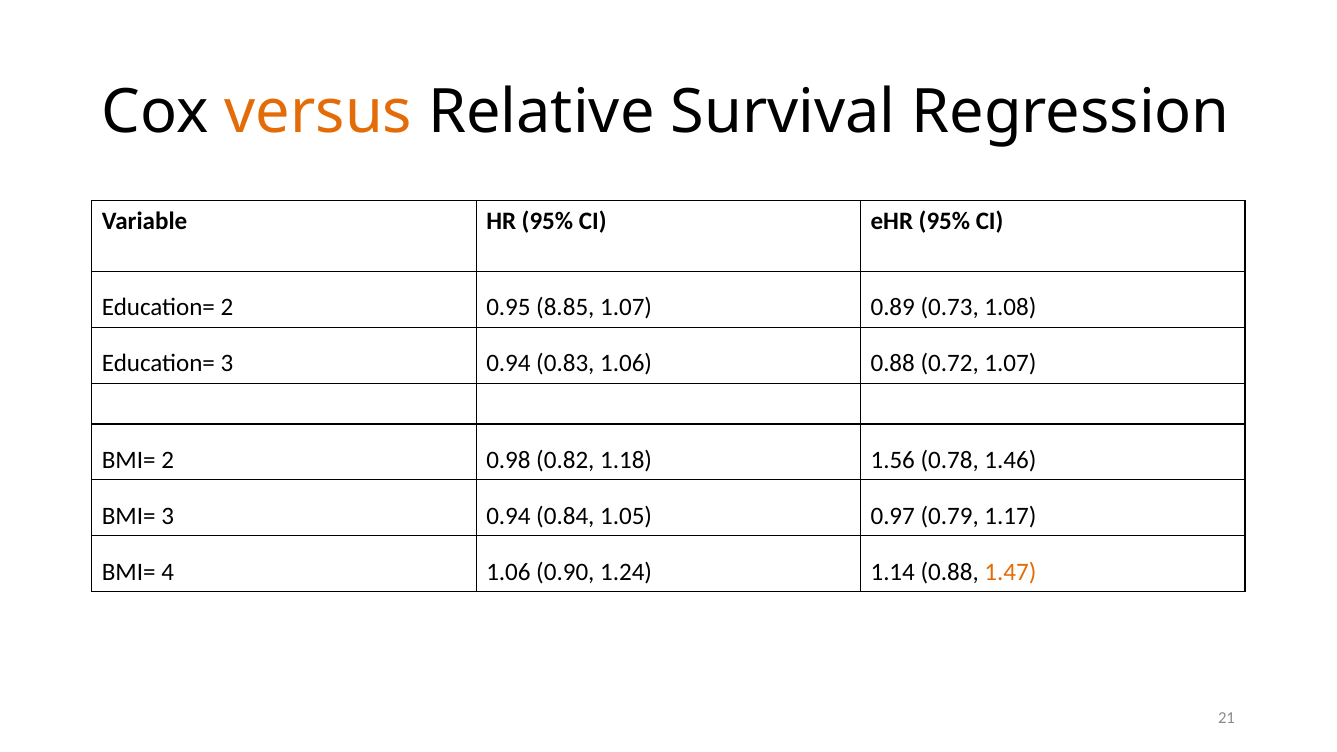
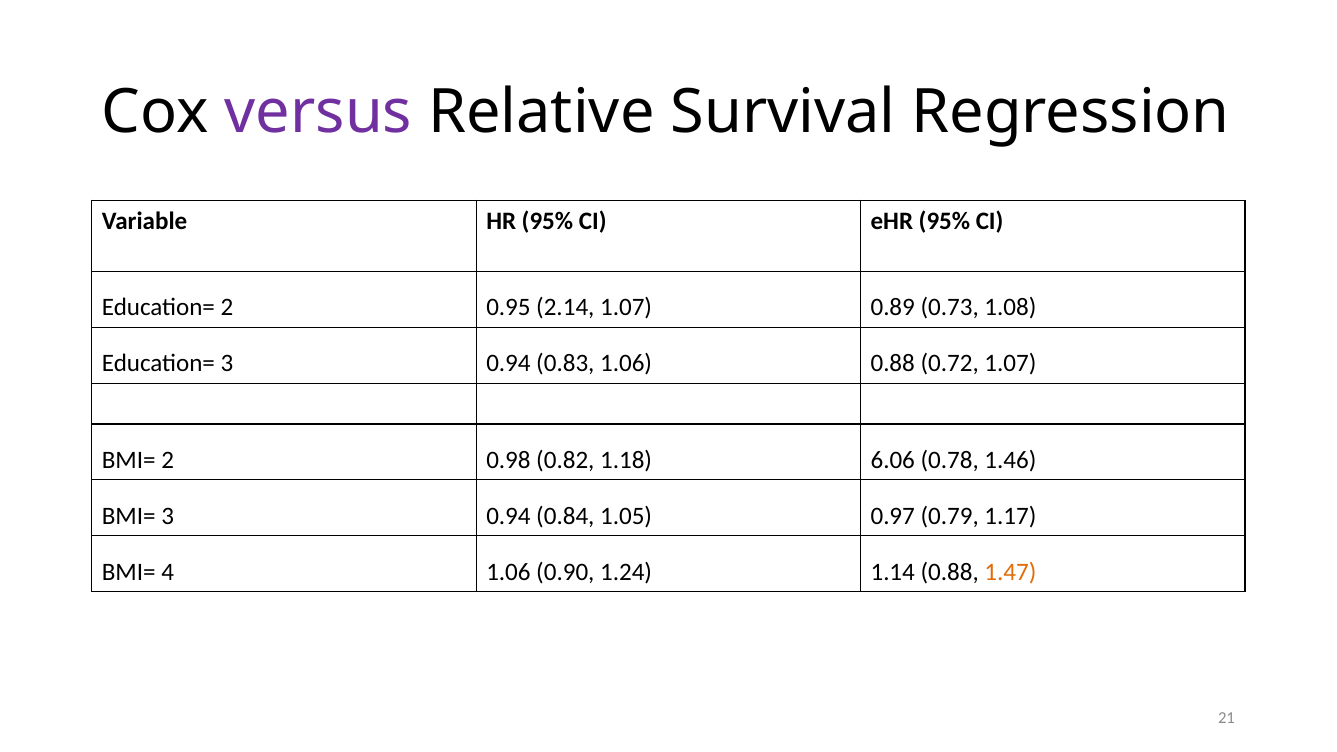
versus colour: orange -> purple
8.85: 8.85 -> 2.14
1.56: 1.56 -> 6.06
